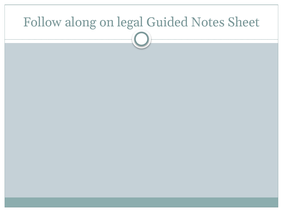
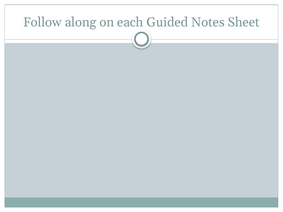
legal: legal -> each
